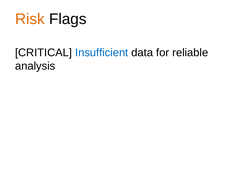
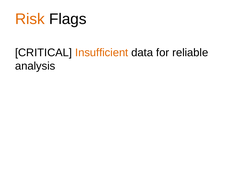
Insufficient colour: blue -> orange
